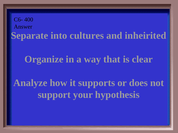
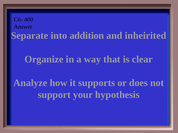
cultures: cultures -> addition
